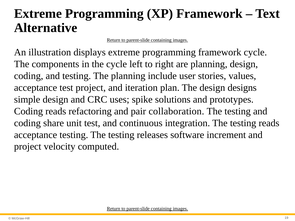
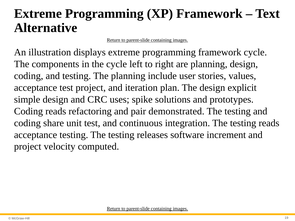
designs: designs -> explicit
collaboration: collaboration -> demonstrated
